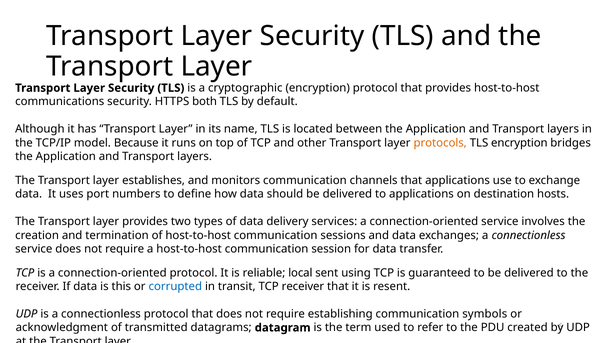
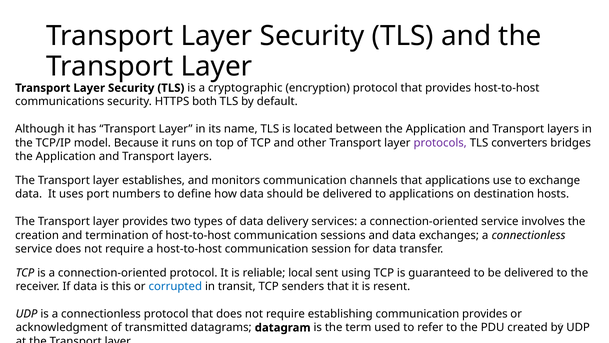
protocols colour: orange -> purple
TLS encryption: encryption -> converters
TCP receiver: receiver -> senders
communication symbols: symbols -> provides
